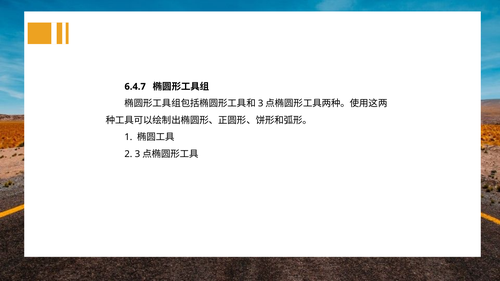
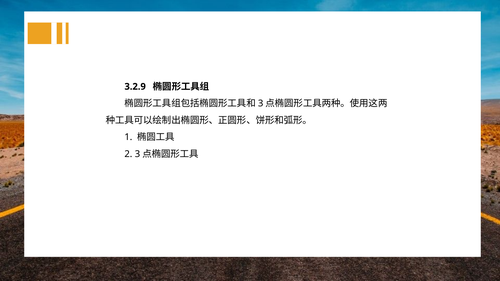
6.4.7: 6.4.7 -> 3.2.9
